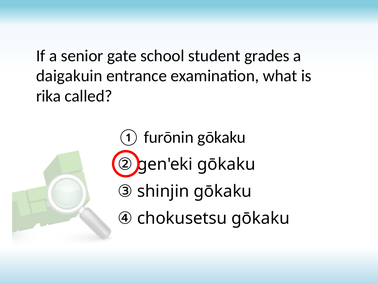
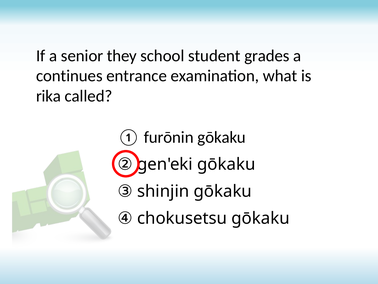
gate: gate -> they
daigakuin: daigakuin -> continues
